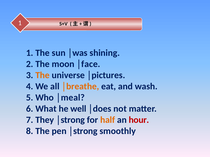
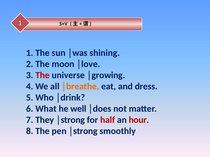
│face: │face -> │love
The at (43, 75) colour: orange -> red
│pictures: │pictures -> │growing
wash: wash -> dress
│meal: │meal -> │drink
half colour: orange -> red
